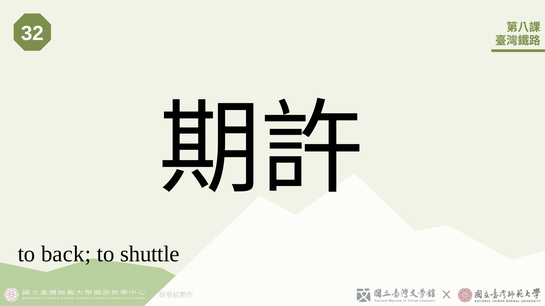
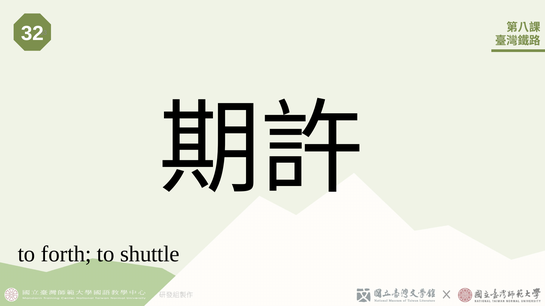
back: back -> forth
